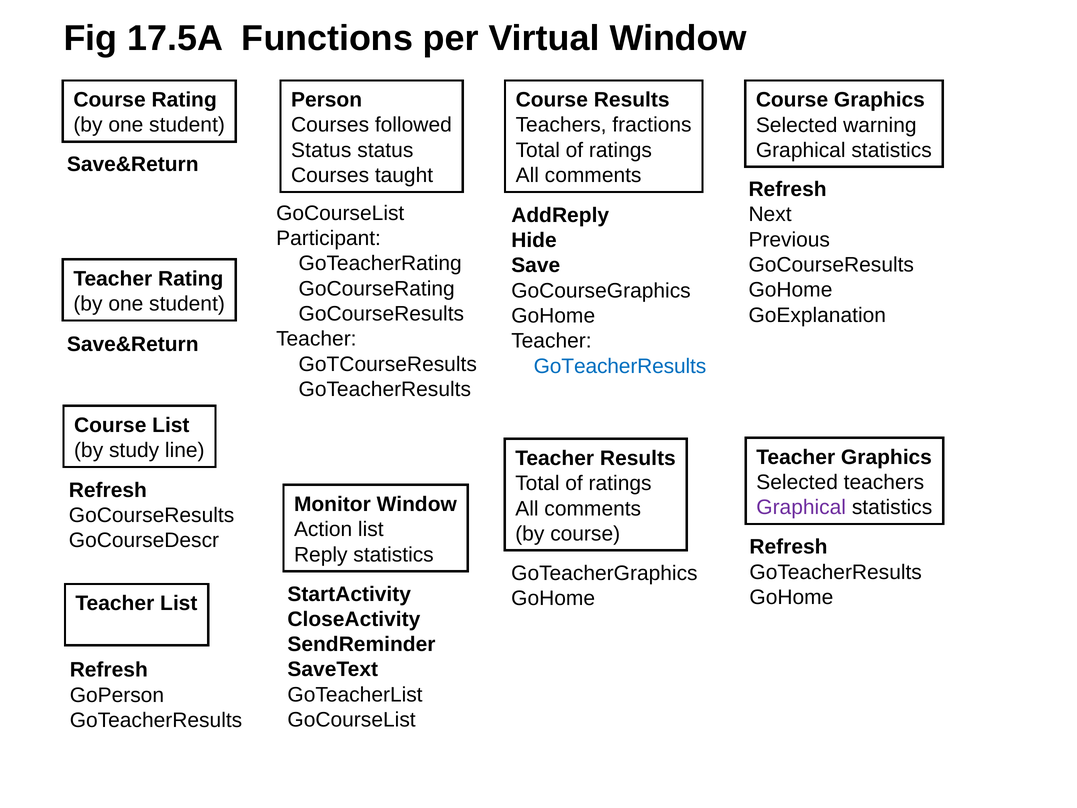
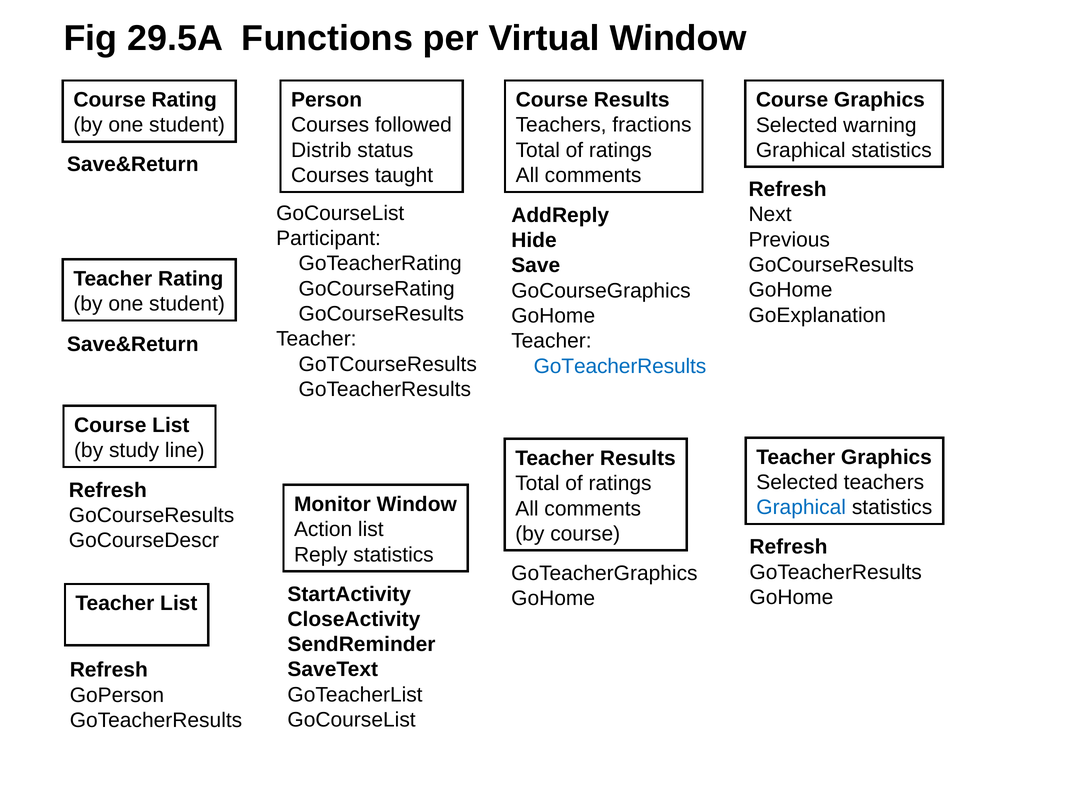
17.5A: 17.5A -> 29.5A
Status at (321, 150): Status -> Distrib
Graphical at (801, 507) colour: purple -> blue
